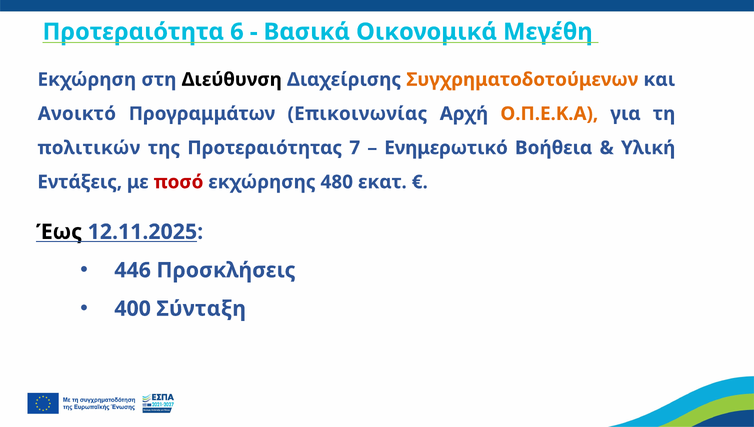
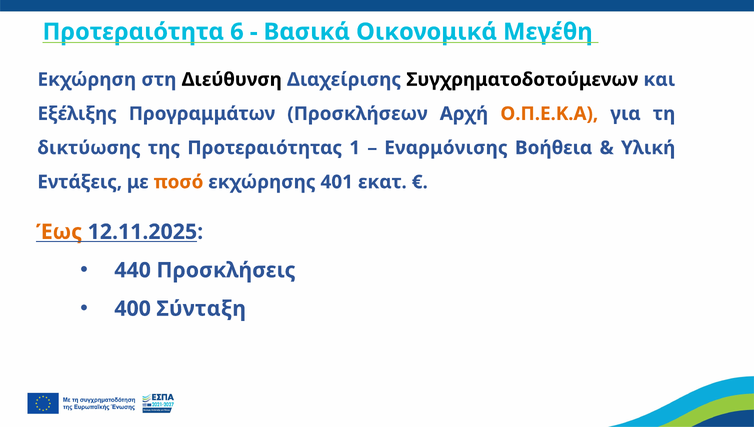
Συγχρηματοδοτούμενων colour: orange -> black
Ανοικτό: Ανοικτό -> Εξέλιξης
Επικοινωνίας: Επικοινωνίας -> Προσκλήσεων
πολιτικών: πολιτικών -> δικτύωσης
7: 7 -> 1
Ενημερωτικό: Ενημερωτικό -> Εναρμόνισης
ποσό colour: red -> orange
480: 480 -> 401
Έως colour: black -> orange
446: 446 -> 440
